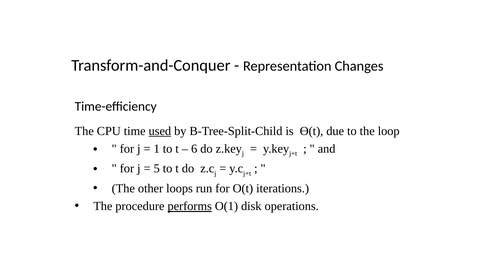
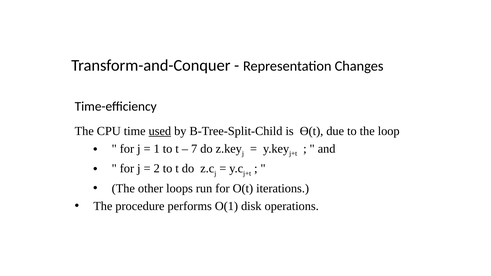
6: 6 -> 7
5: 5 -> 2
performs underline: present -> none
